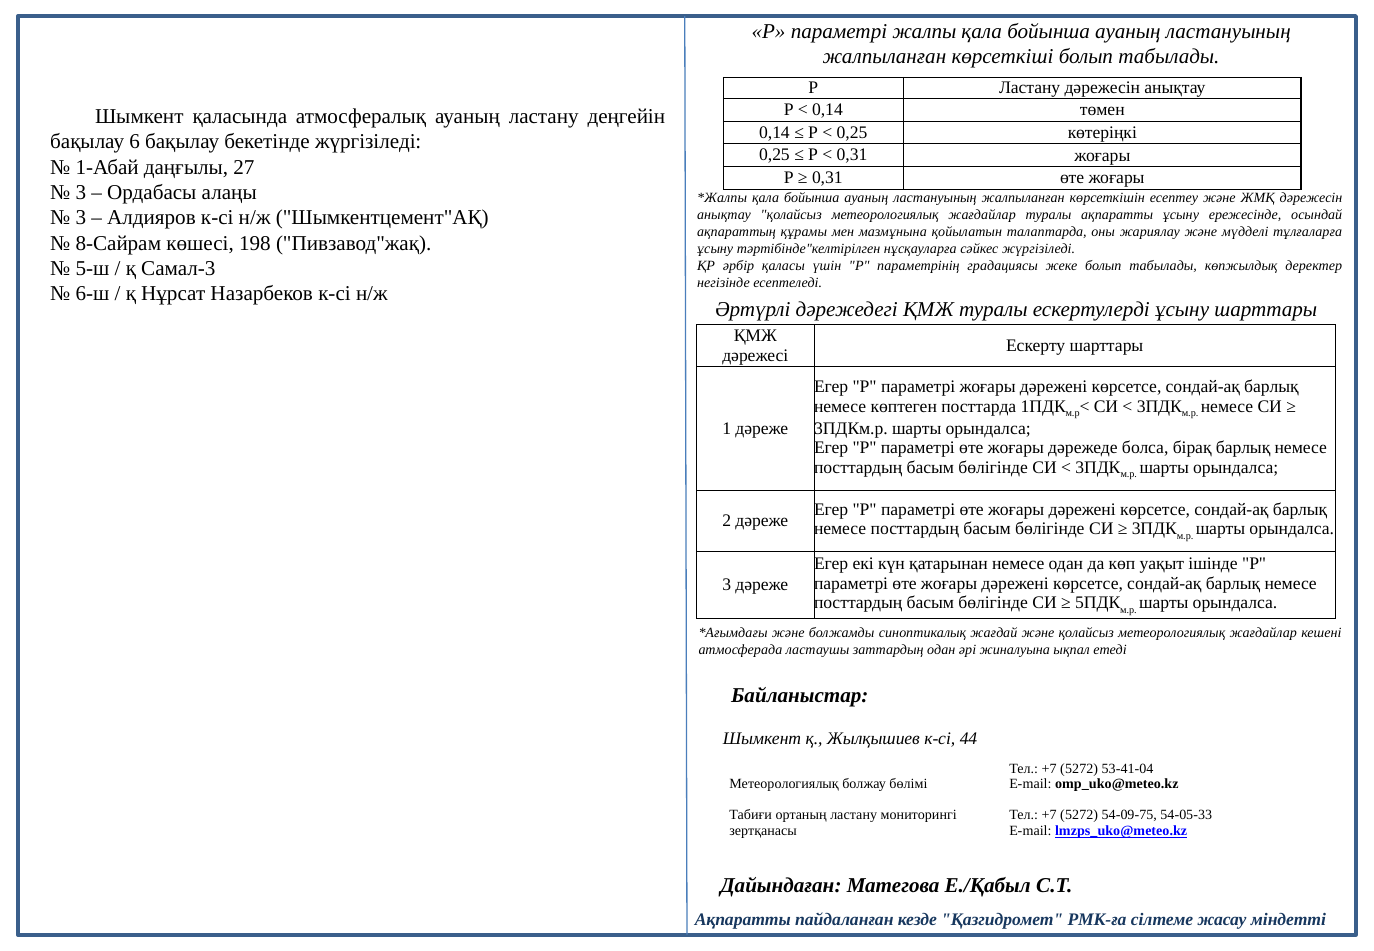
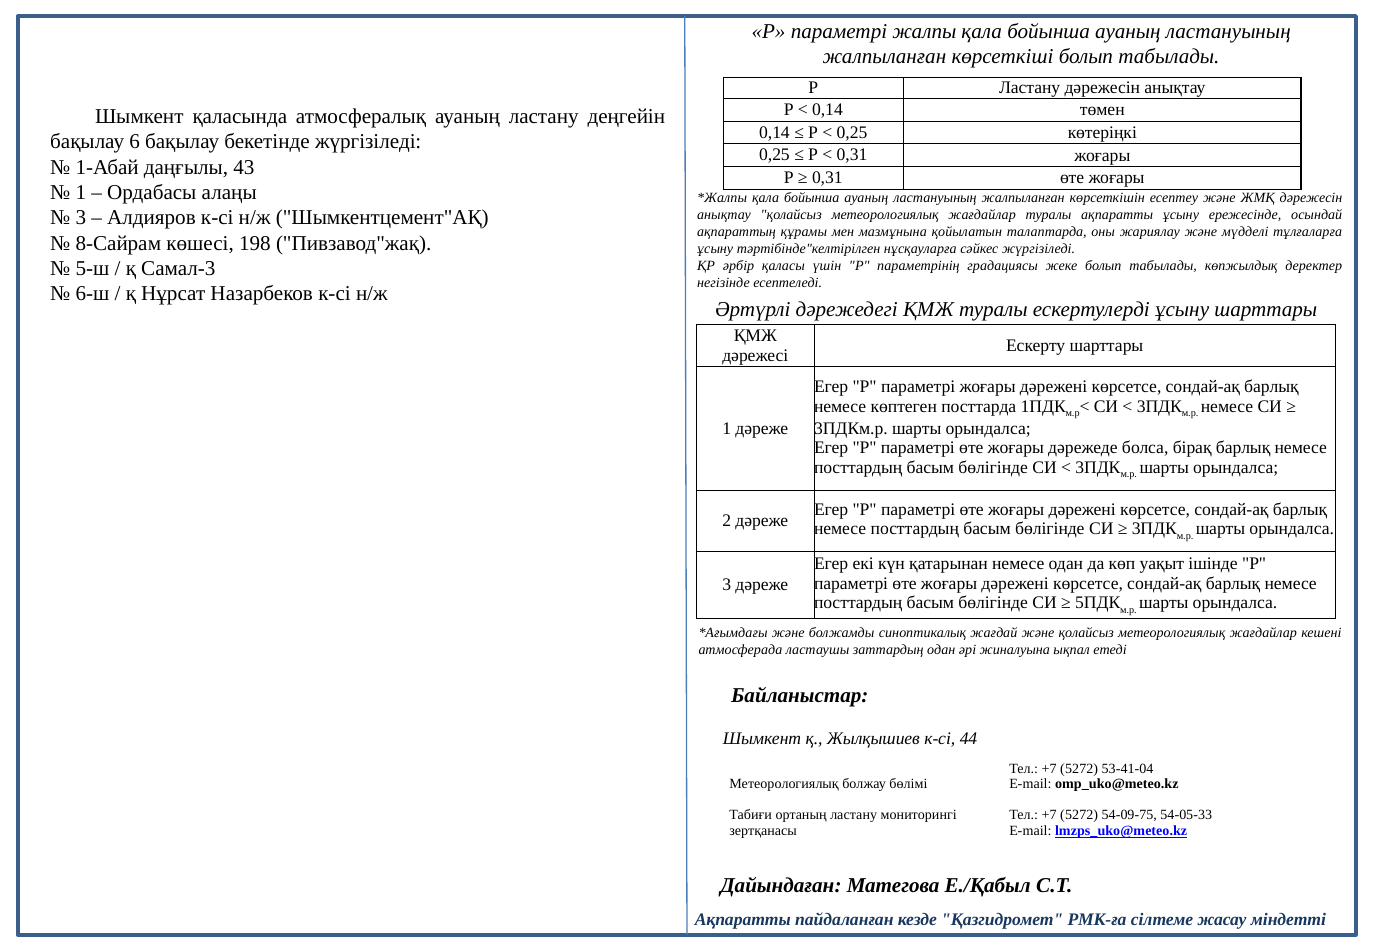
27: 27 -> 43
3 at (81, 193): 3 -> 1
